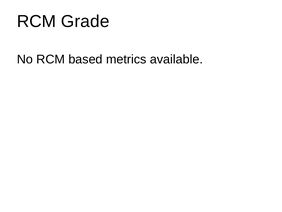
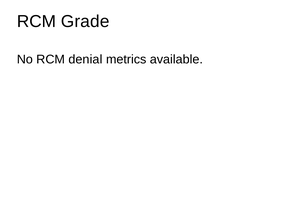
based: based -> denial
